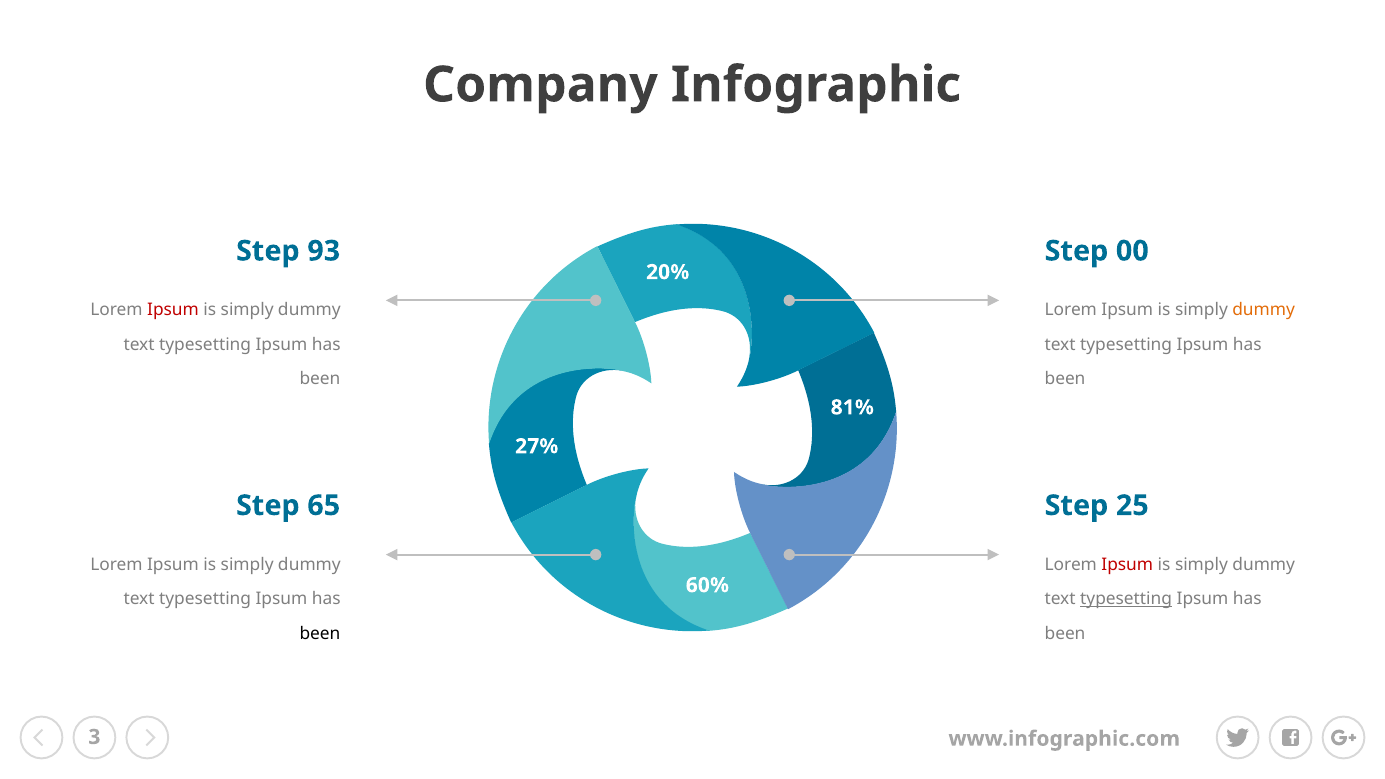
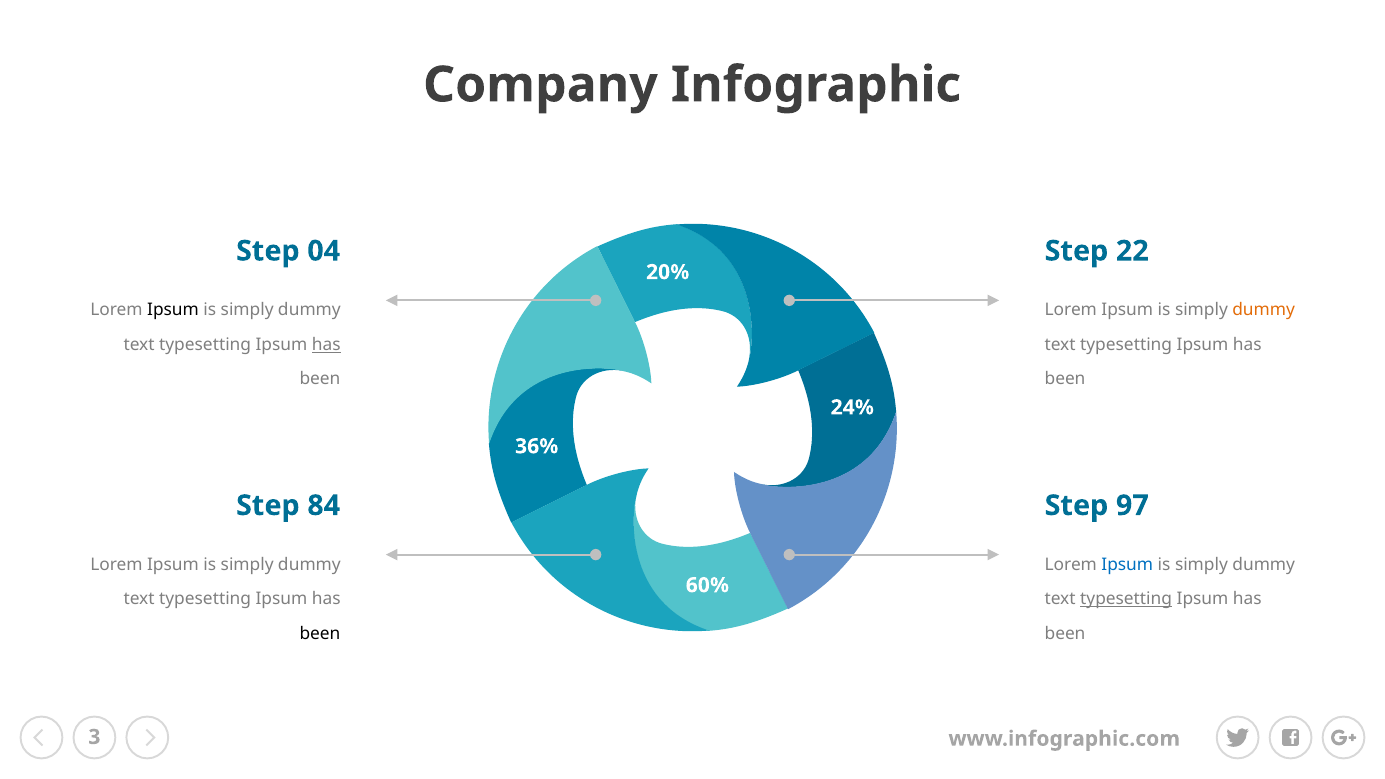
93: 93 -> 04
00: 00 -> 22
Ipsum at (173, 310) colour: red -> black
has at (326, 345) underline: none -> present
81%: 81% -> 24%
27%: 27% -> 36%
65: 65 -> 84
25: 25 -> 97
Ipsum at (1127, 565) colour: red -> blue
